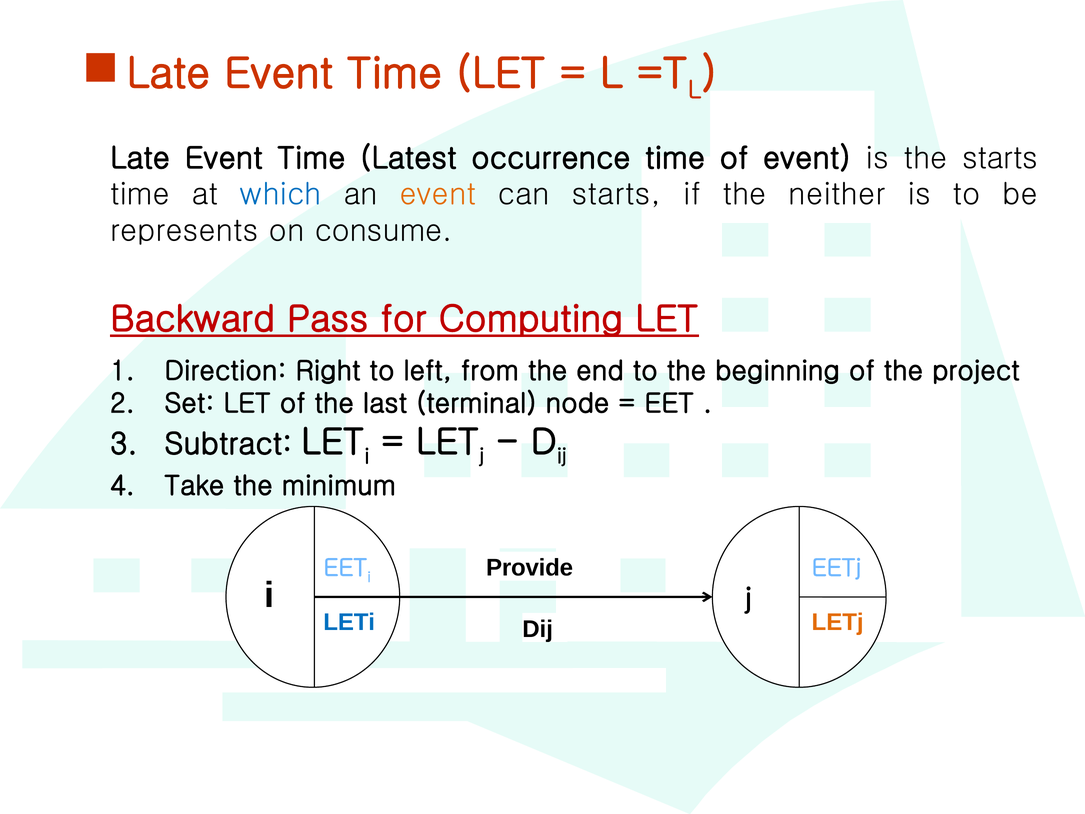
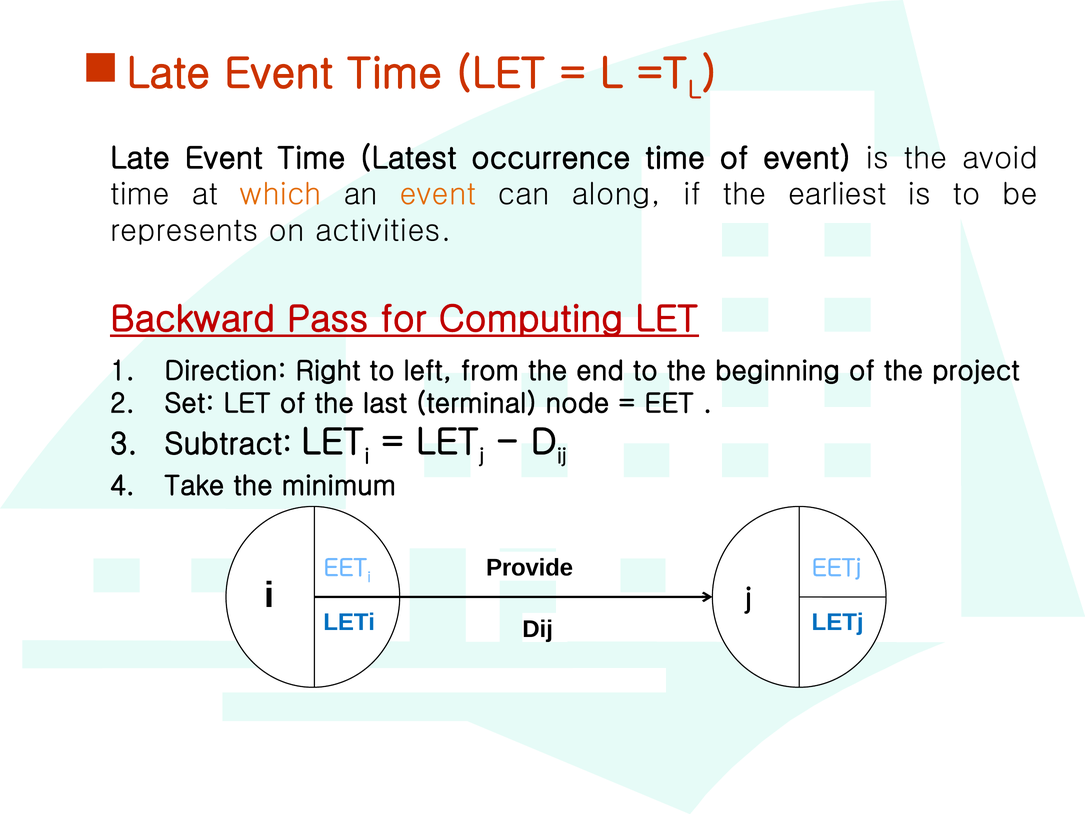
the starts: starts -> avoid
which colour: blue -> orange
can starts: starts -> along
neither: neither -> earliest
consume: consume -> activities
LETj colour: orange -> blue
